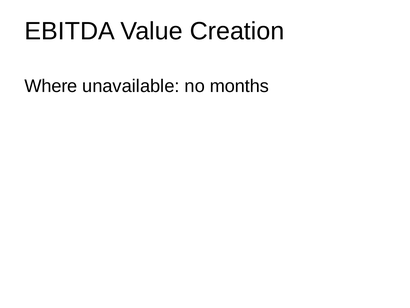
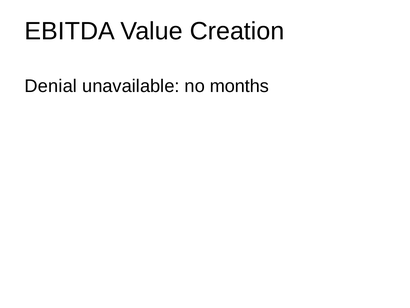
Where: Where -> Denial
